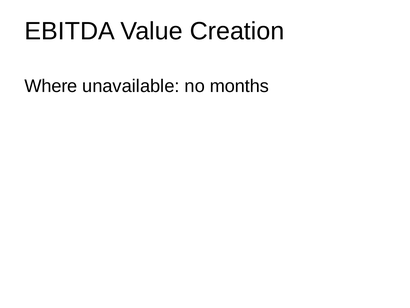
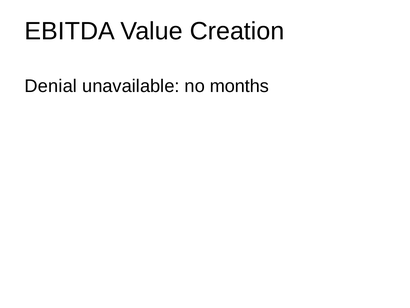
Where: Where -> Denial
